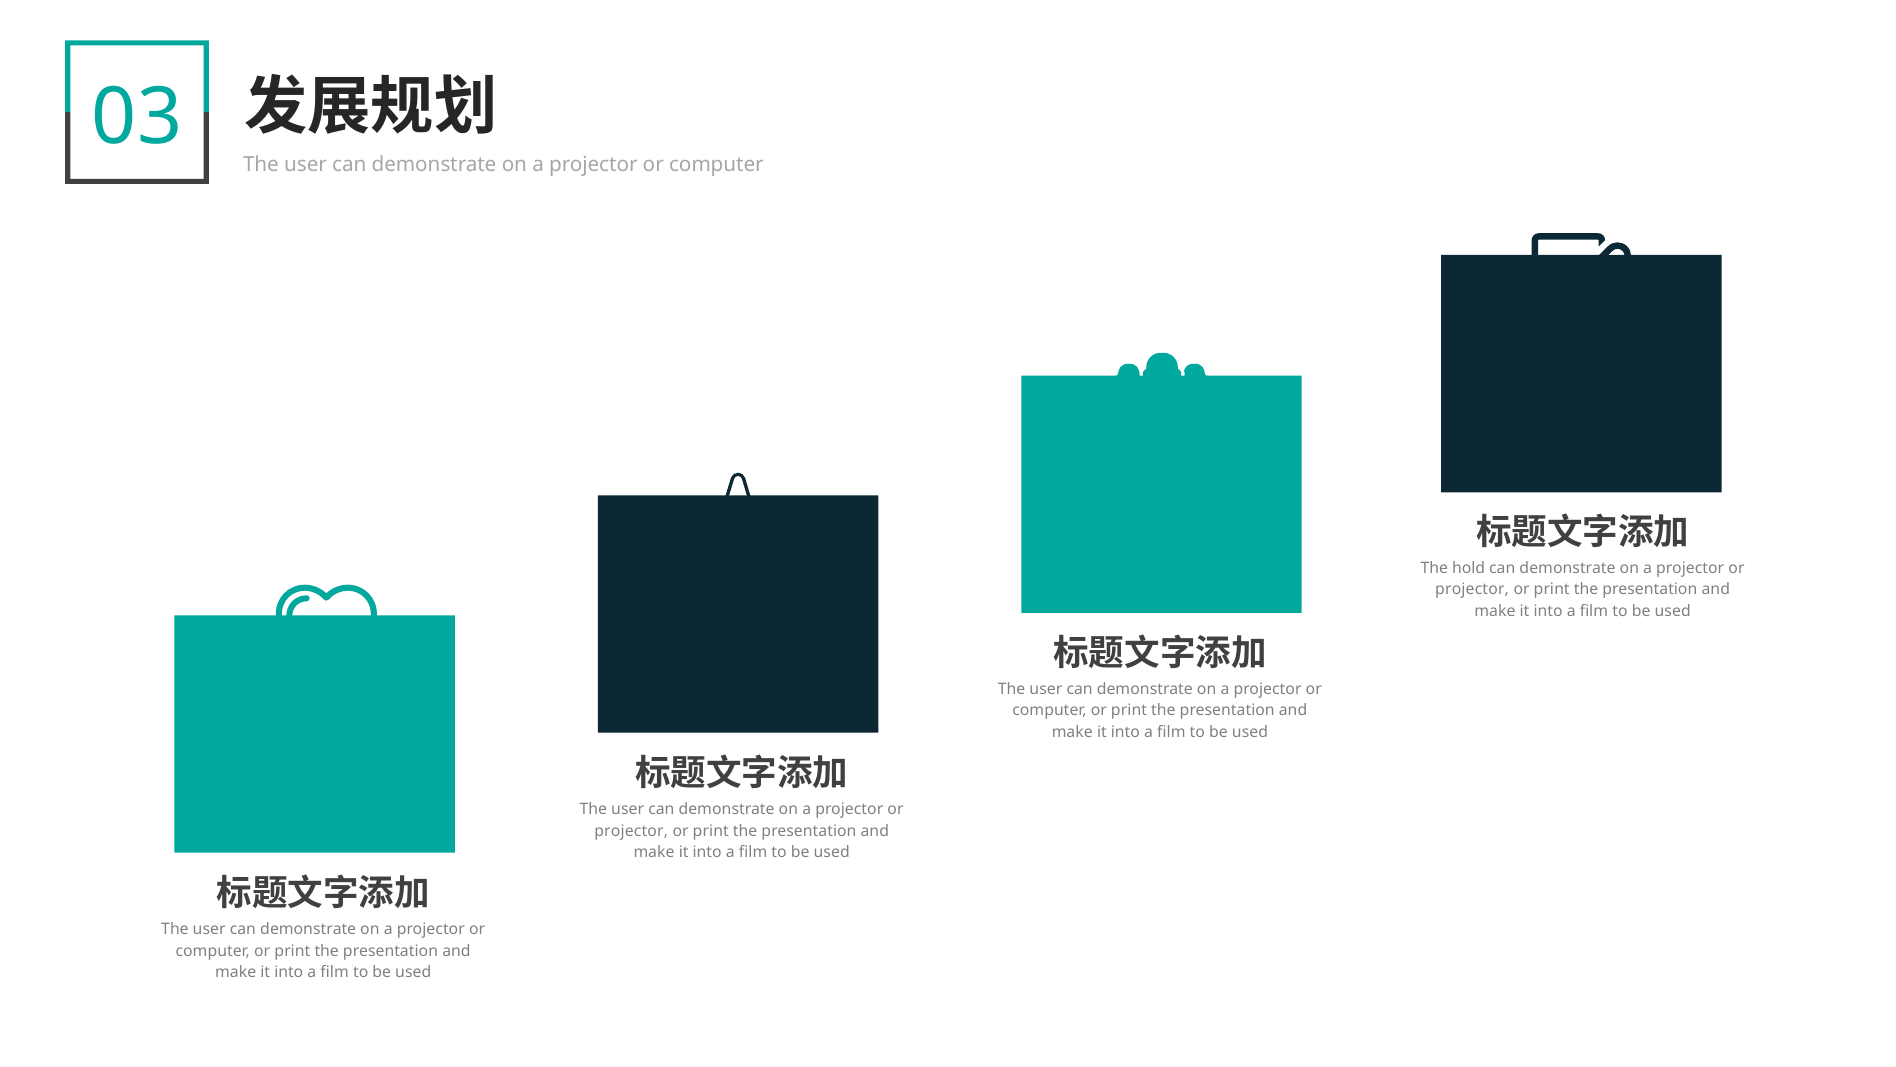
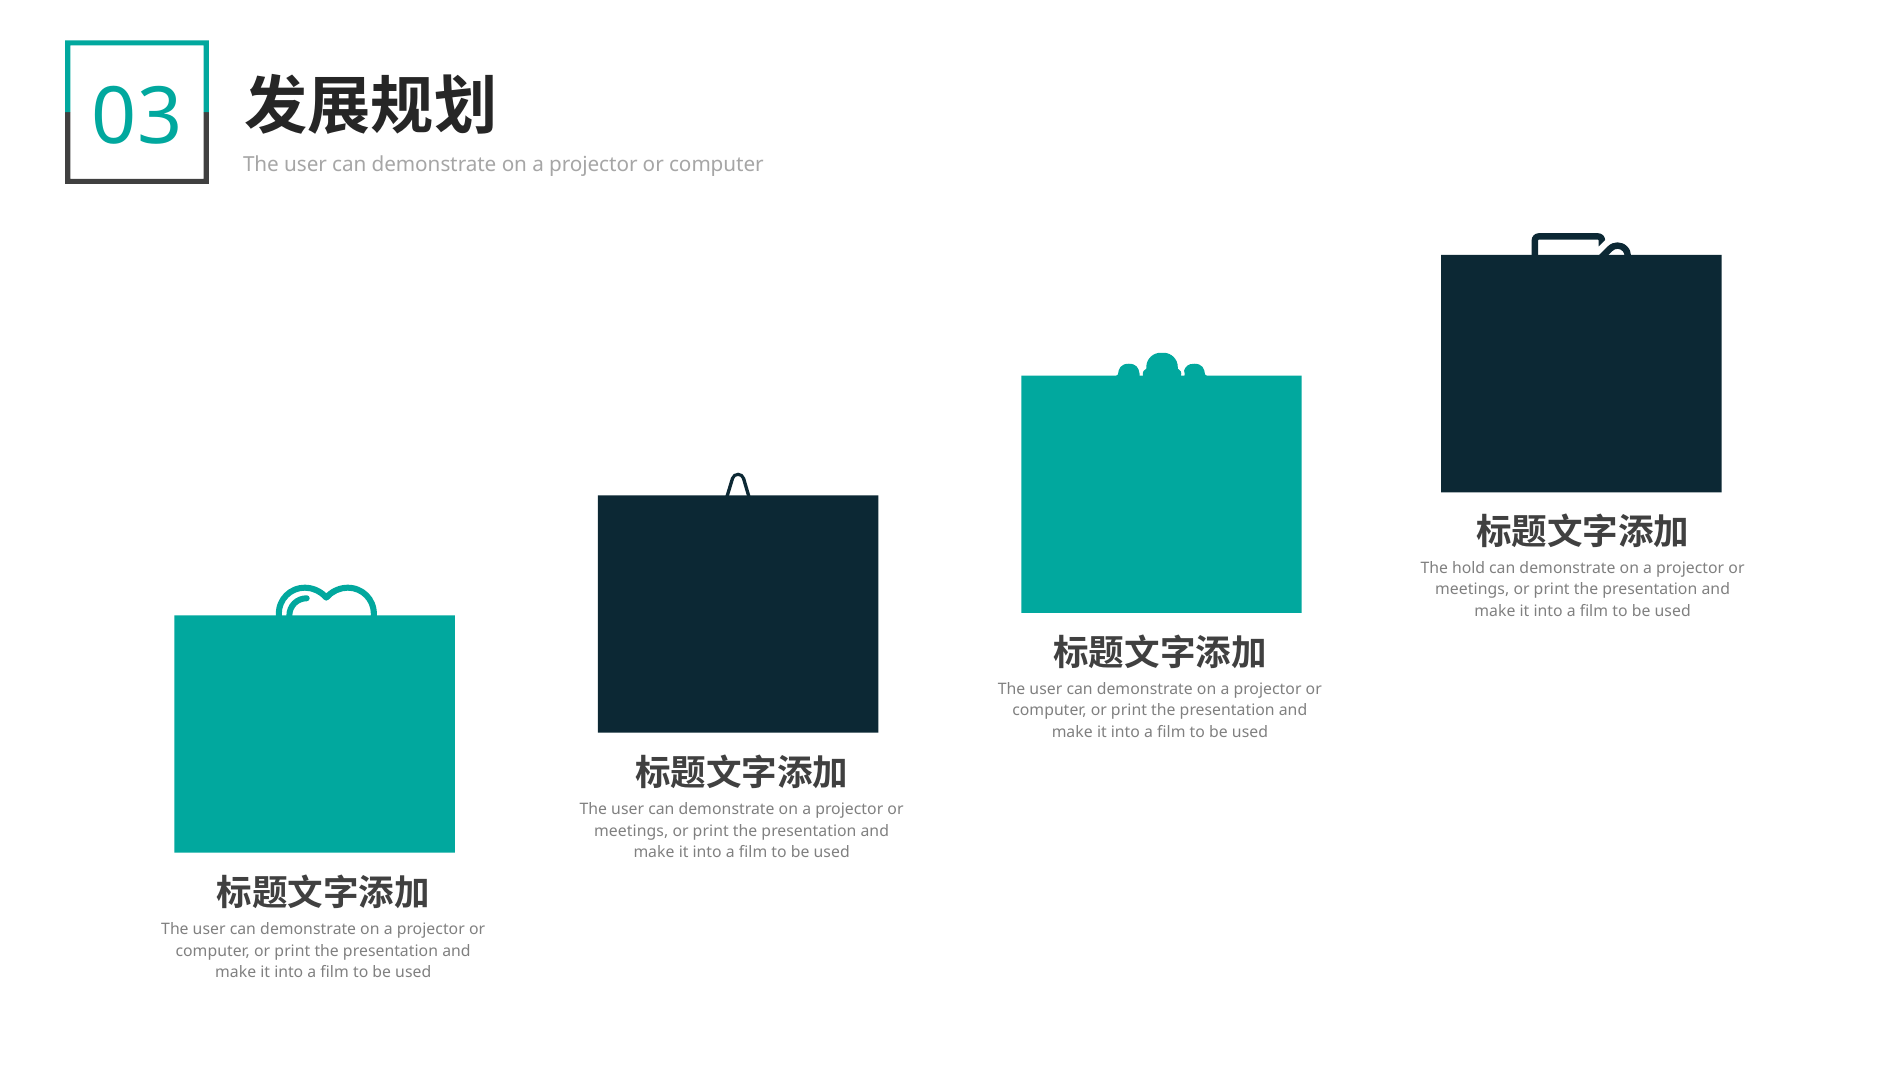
projector at (1472, 589): projector -> meetings
projector at (631, 831): projector -> meetings
